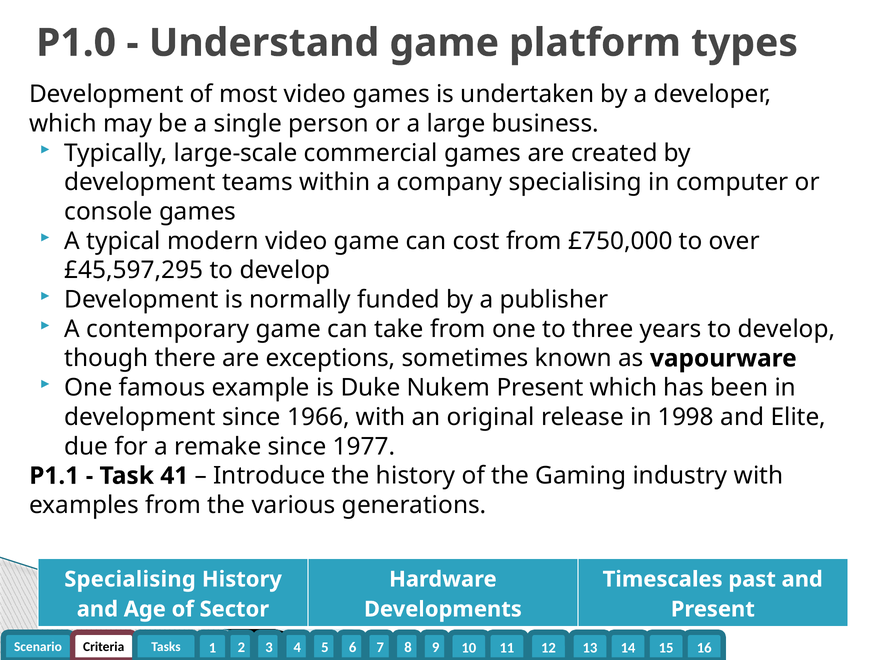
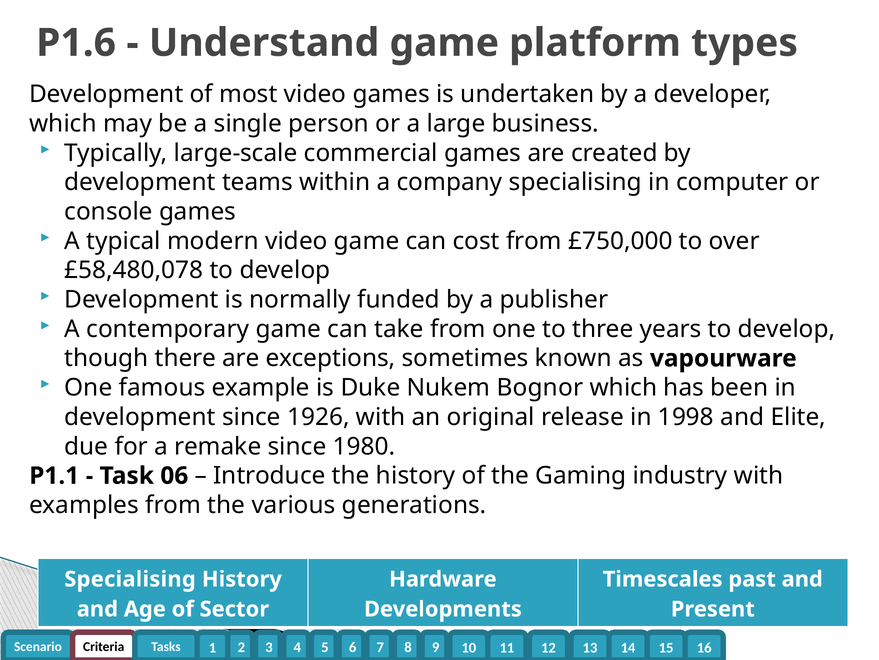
P1.0: P1.0 -> P1.6
£45,597,295: £45,597,295 -> £58,480,078
Nukem Present: Present -> Bognor
1966: 1966 -> 1926
1977: 1977 -> 1980
41: 41 -> 06
